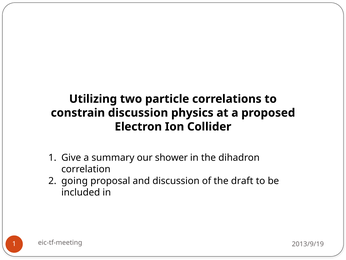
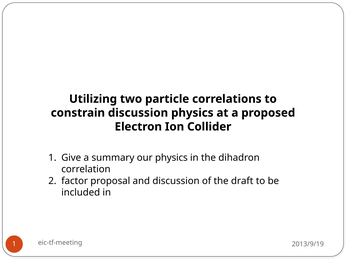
our shower: shower -> physics
going: going -> factor
